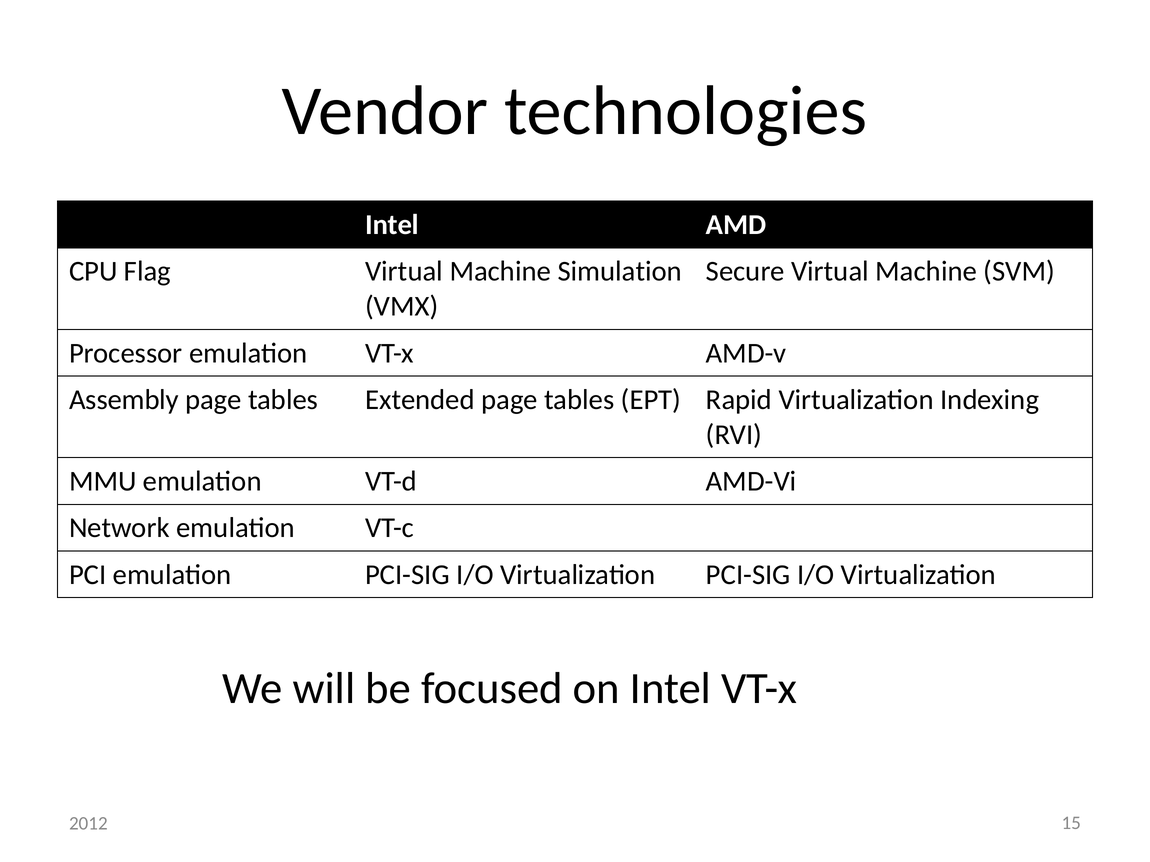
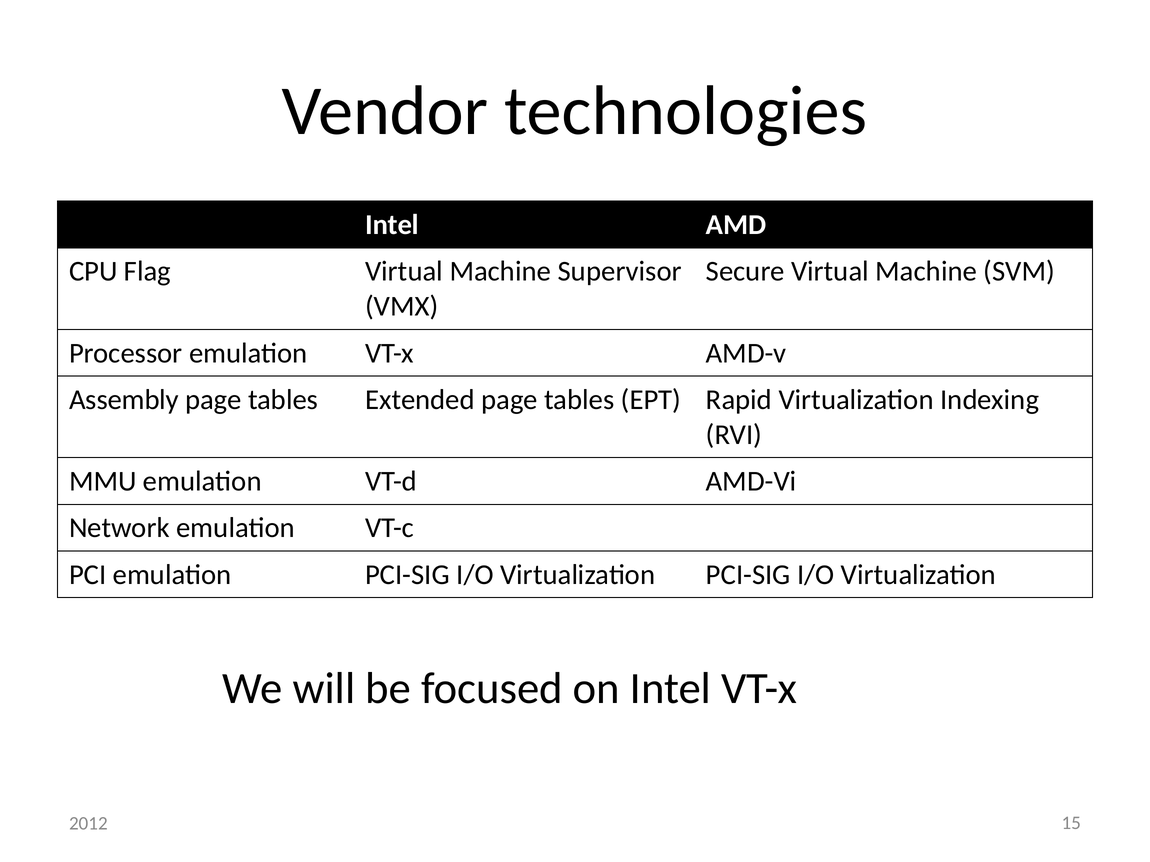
Simulation: Simulation -> Supervisor
